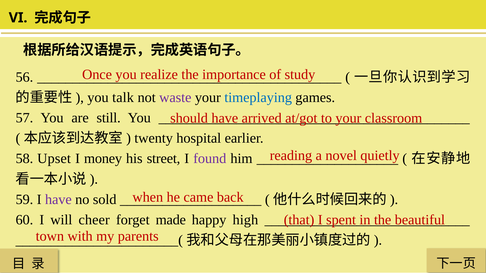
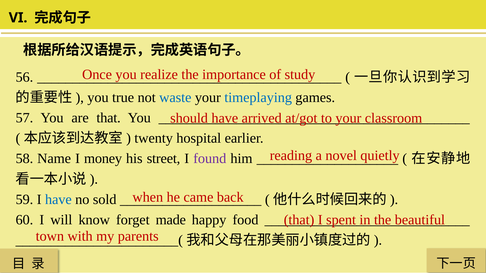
talk: talk -> true
waste colour: purple -> blue
are still: still -> that
Upset: Upset -> Name
have at (58, 200) colour: purple -> blue
cheer: cheer -> know
high: high -> food
